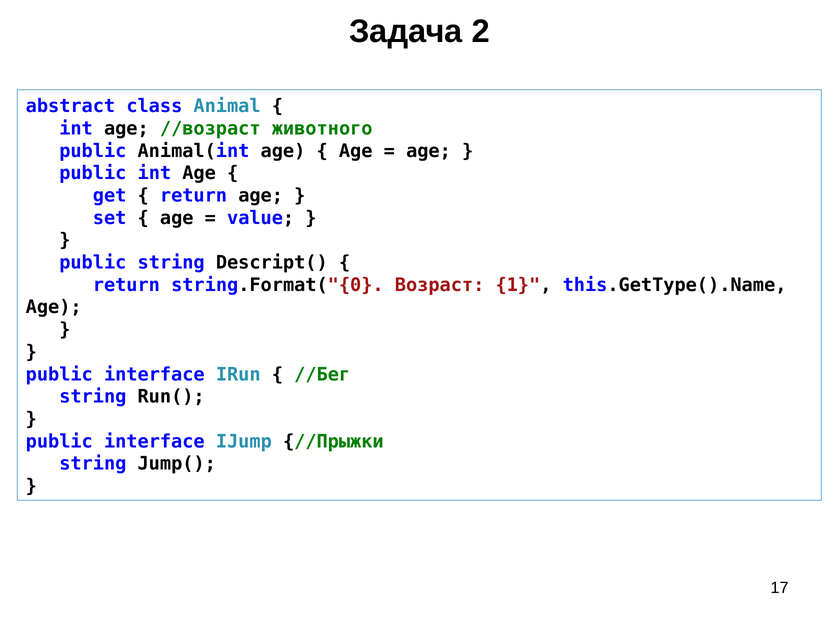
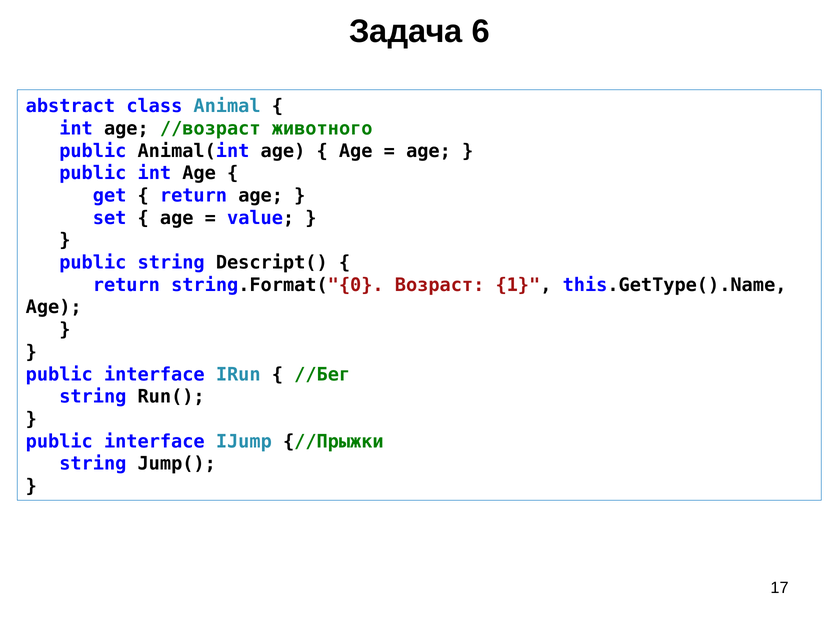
2: 2 -> 6
